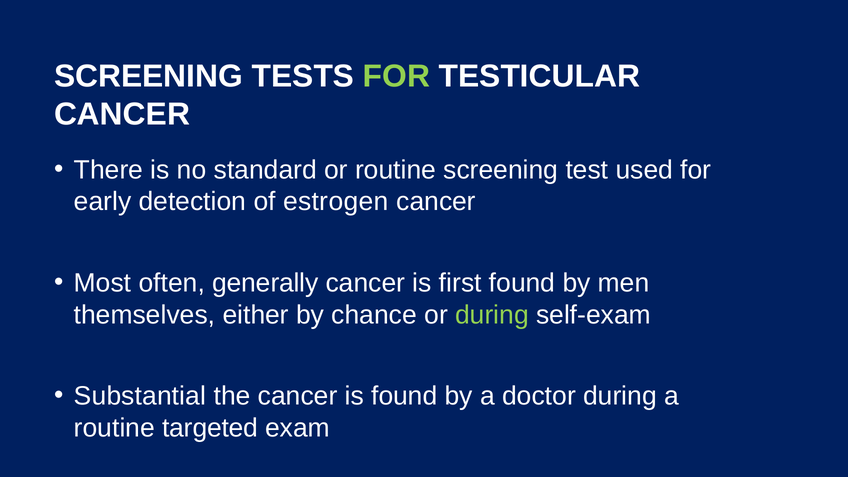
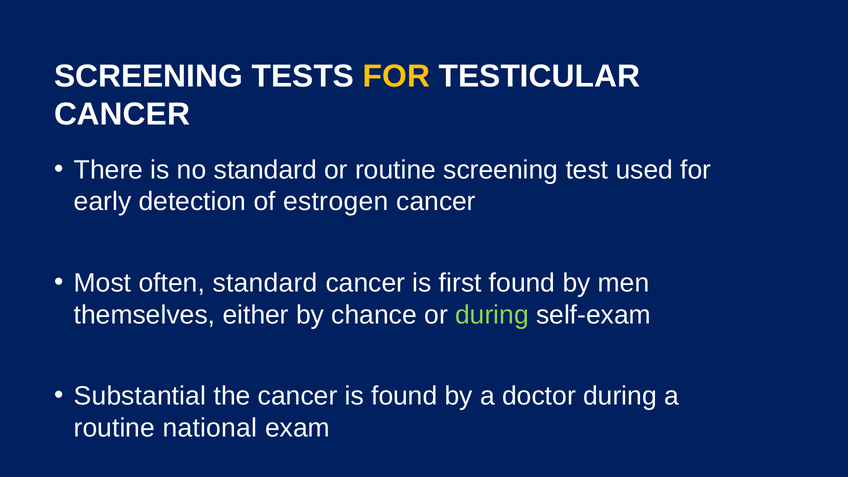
FOR at (396, 76) colour: light green -> yellow
often generally: generally -> standard
targeted: targeted -> national
